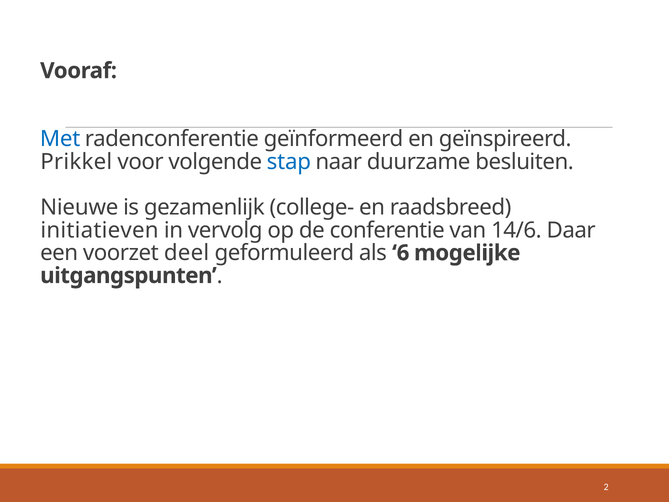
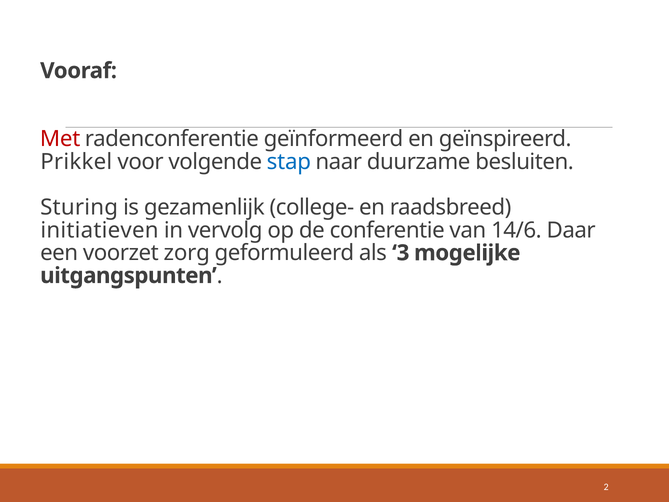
Met colour: blue -> red
Nieuwe: Nieuwe -> Sturing
deel: deel -> zorg
6: 6 -> 3
